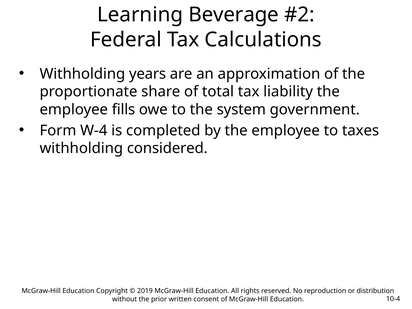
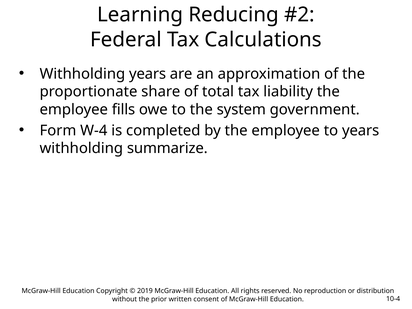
Beverage: Beverage -> Reducing
to taxes: taxes -> years
considered: considered -> summarize
